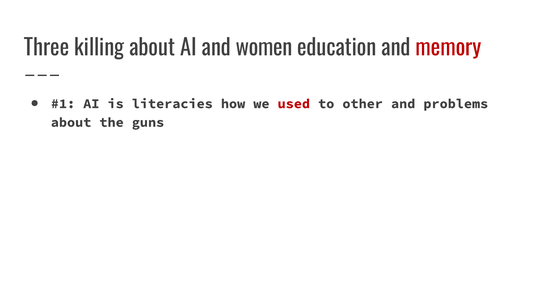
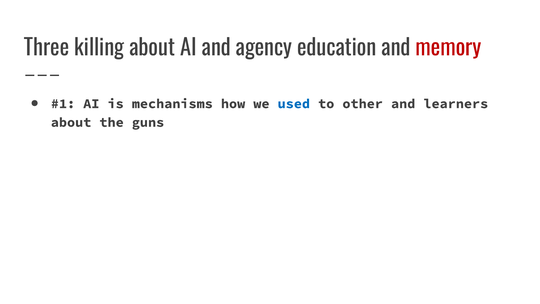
women: women -> agency
literacies: literacies -> mechanisms
used colour: red -> blue
problems: problems -> learners
